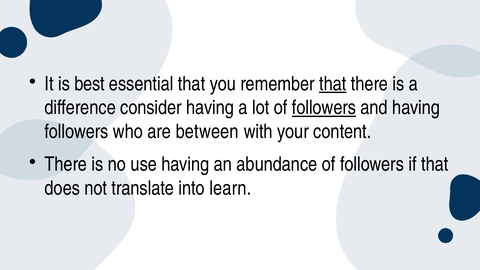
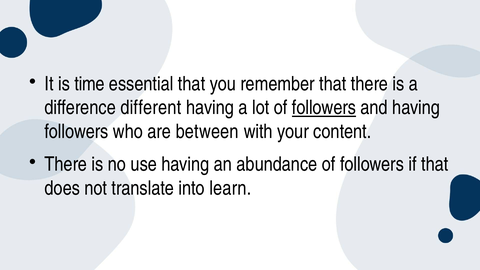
best: best -> time
that at (333, 84) underline: present -> none
consider: consider -> different
